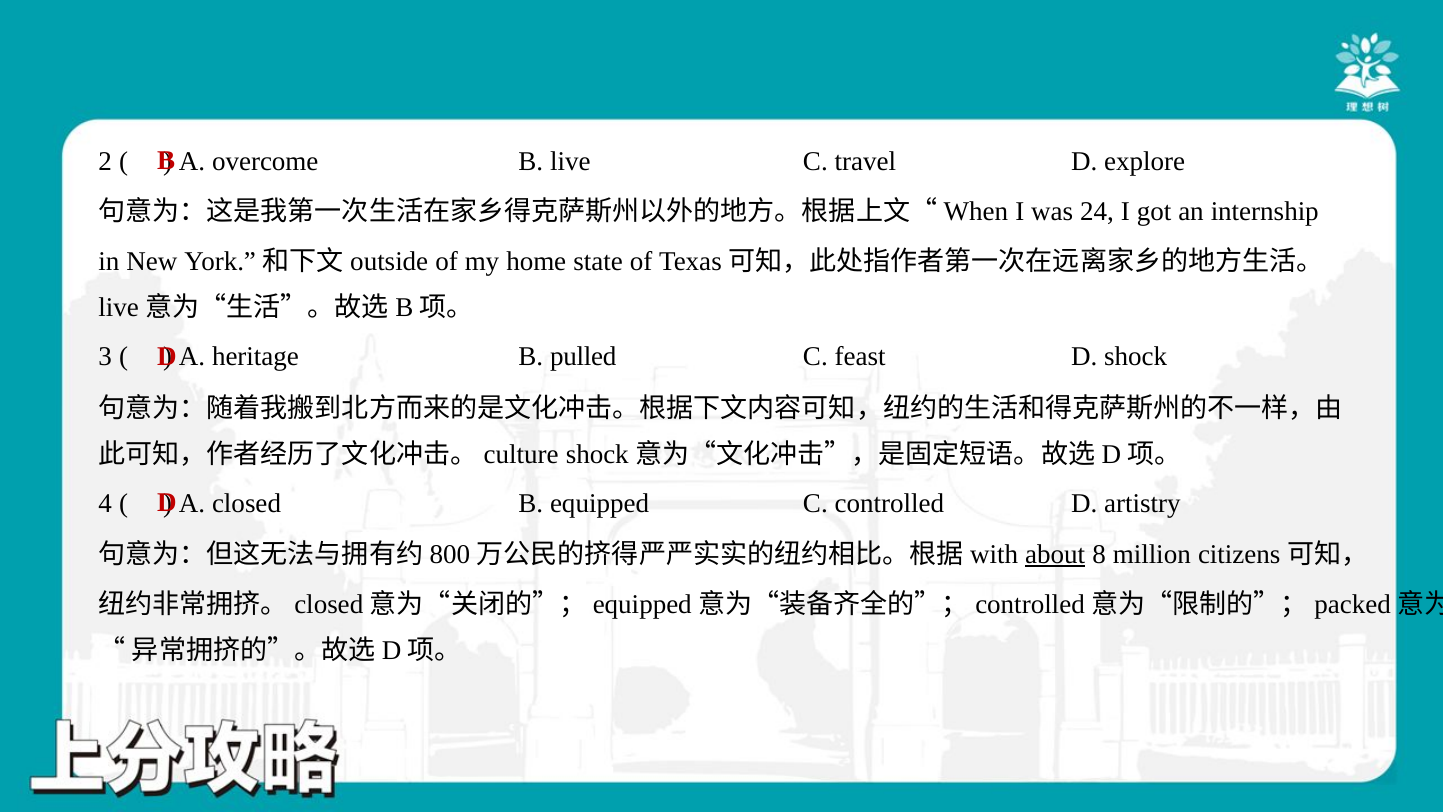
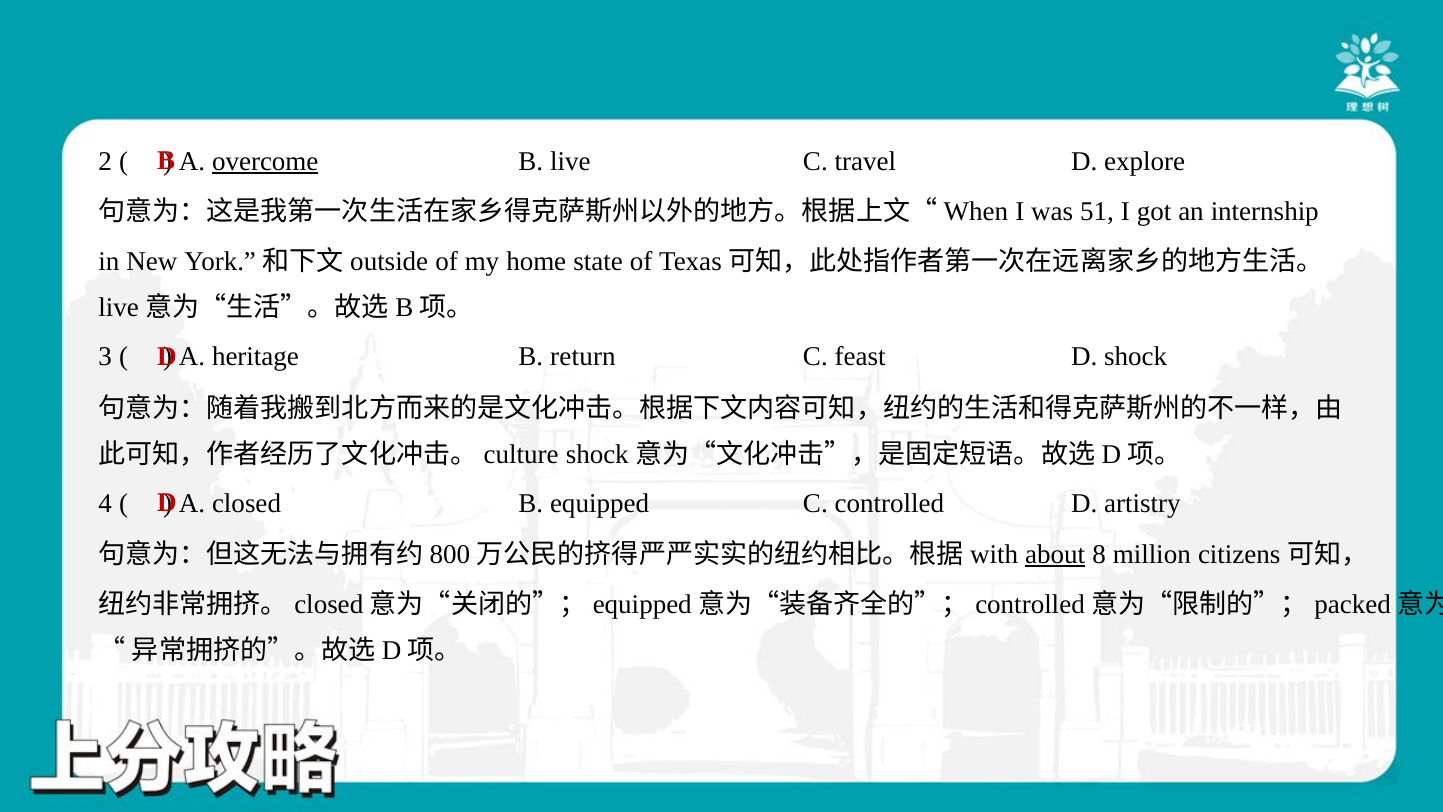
overcome underline: none -> present
24: 24 -> 51
pulled: pulled -> return
